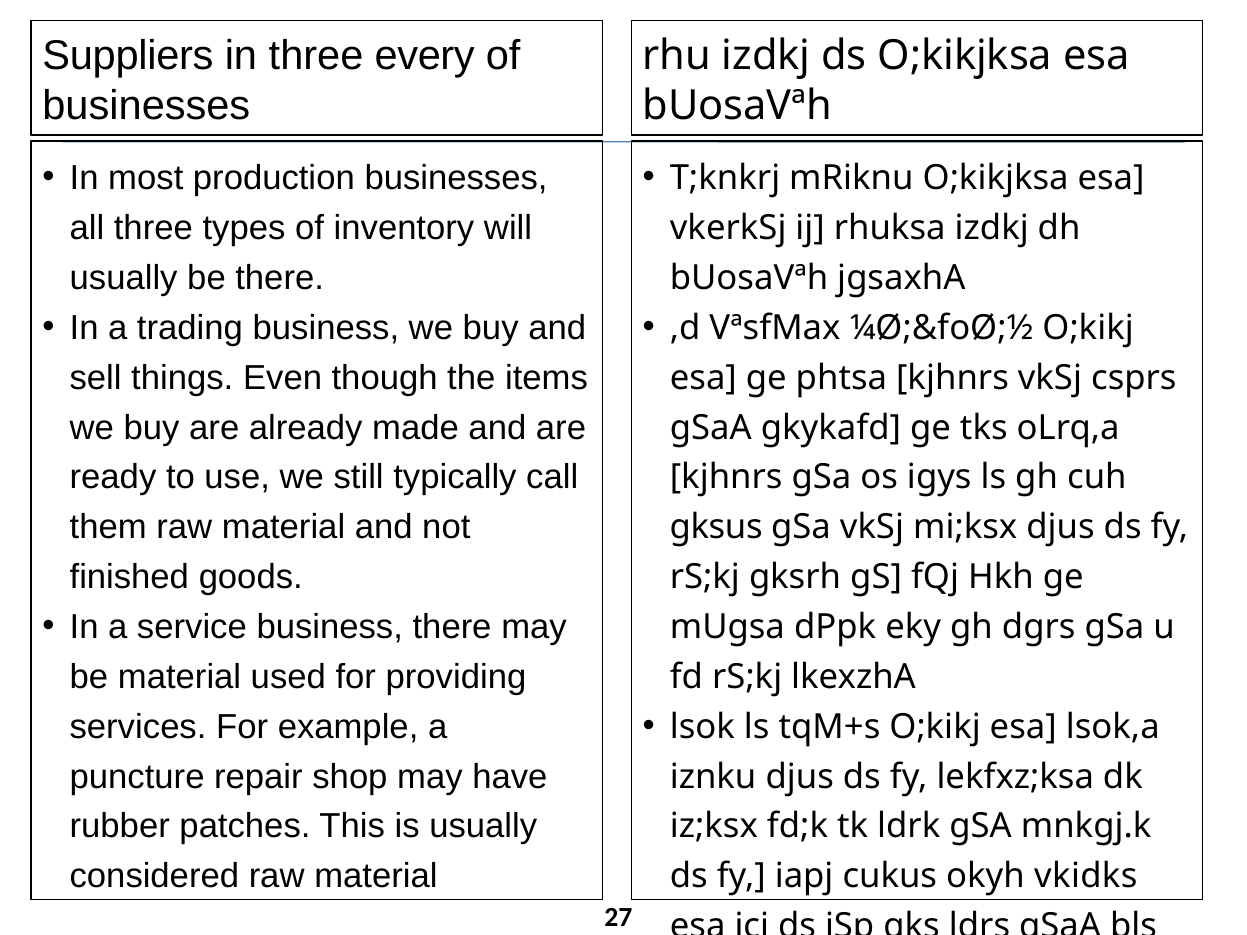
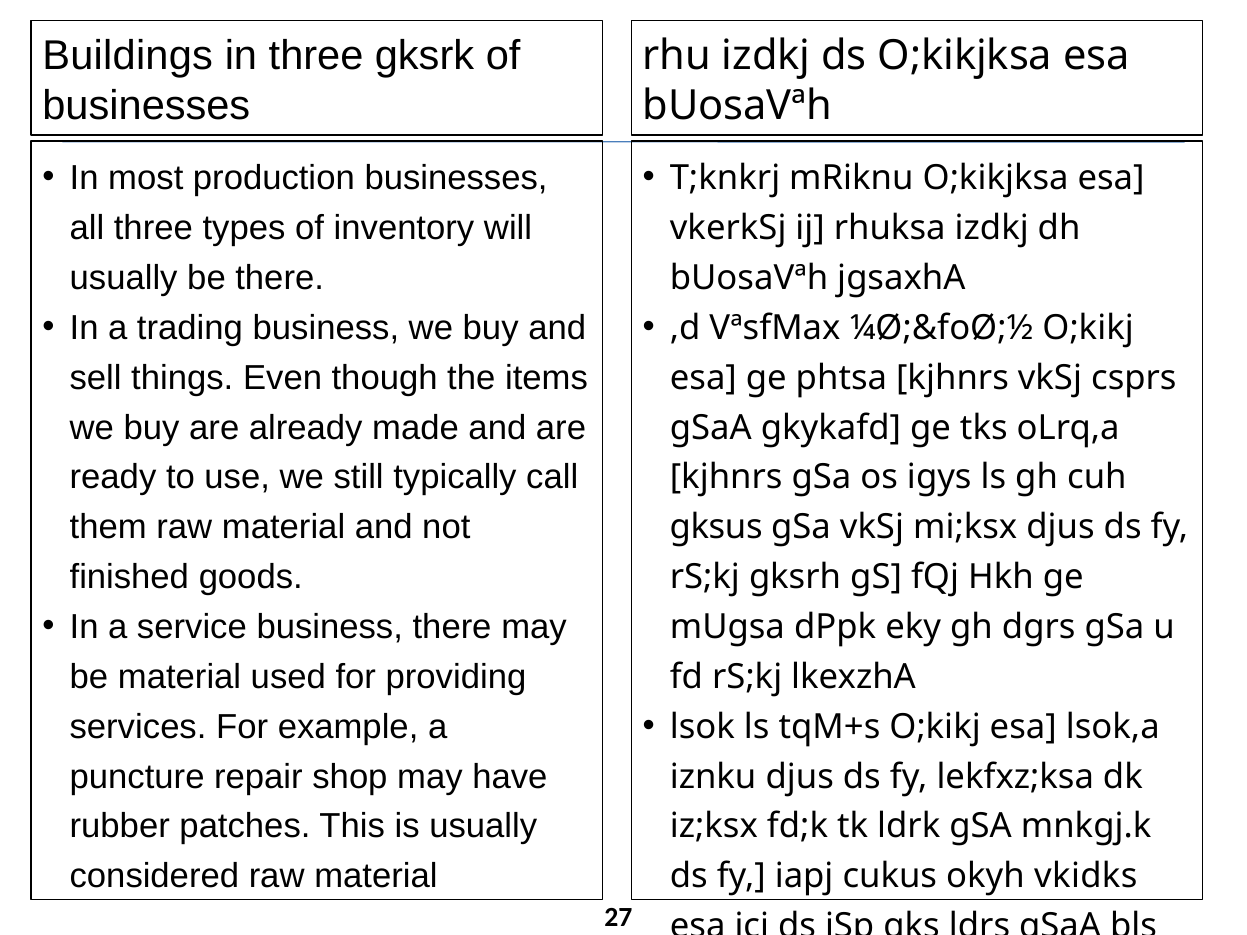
Suppliers: Suppliers -> Buildings
every: every -> gksrk
